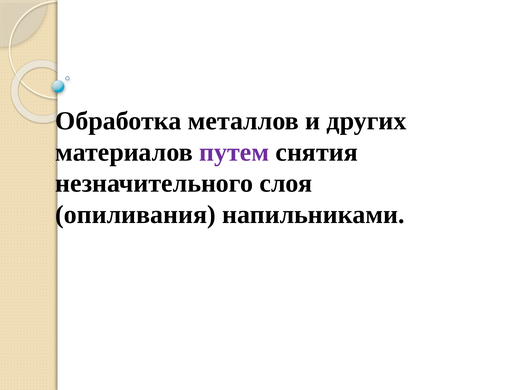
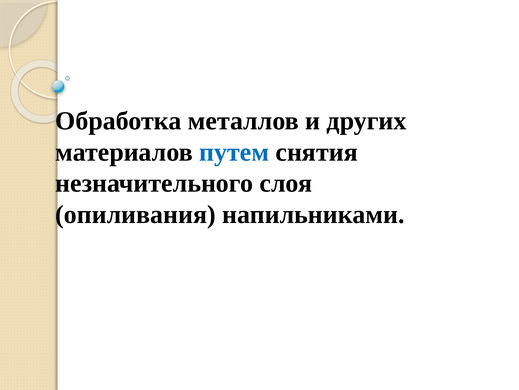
путем colour: purple -> blue
